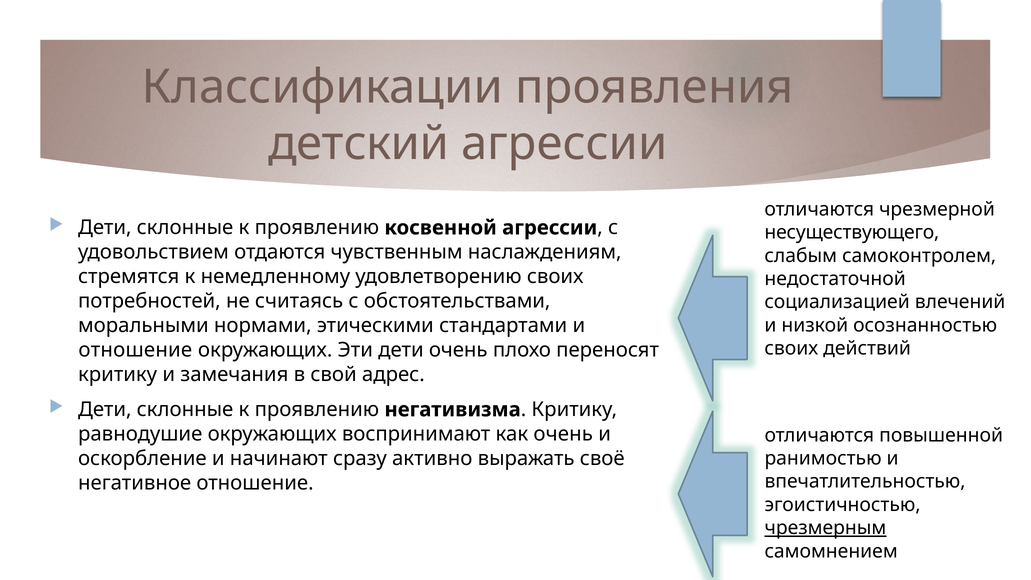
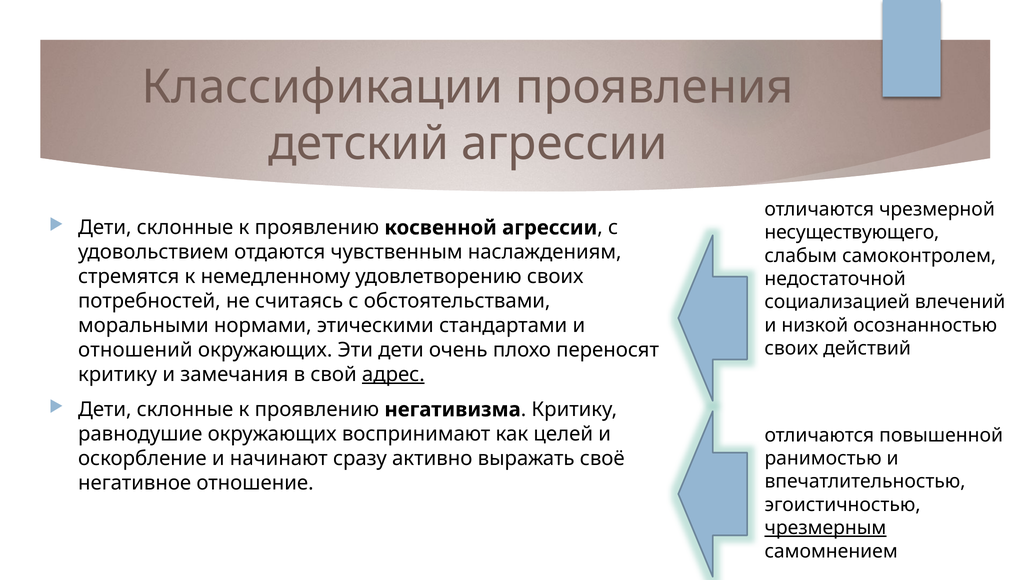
отношение at (135, 350): отношение -> отношений
адрес underline: none -> present
как очень: очень -> целей
